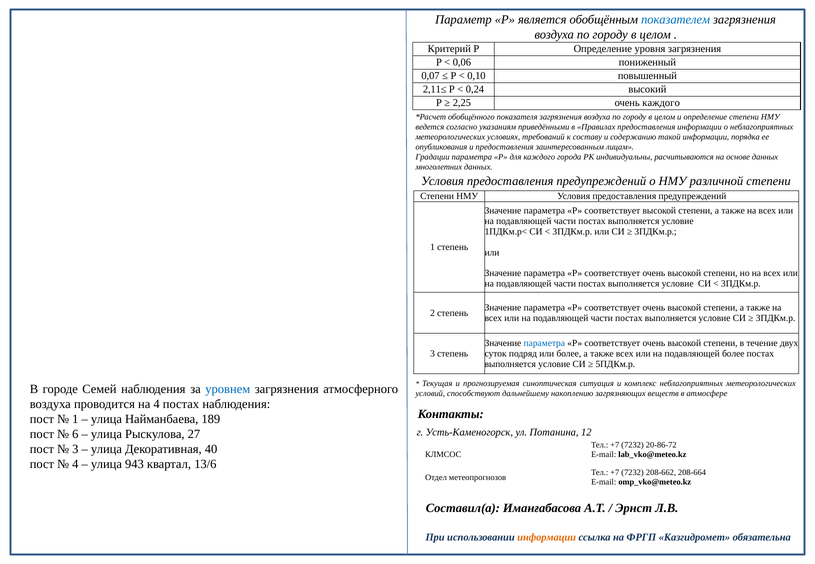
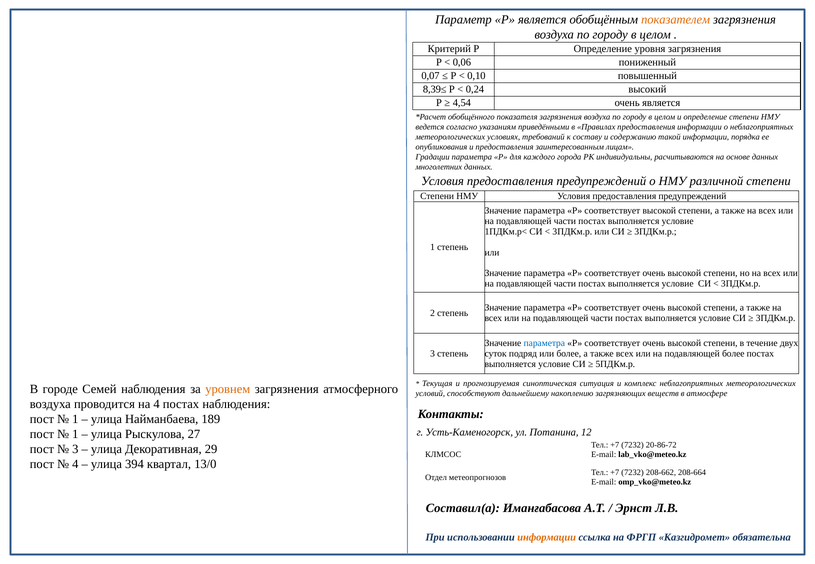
показателем colour: blue -> orange
2,11≤: 2,11≤ -> 8,39≤
2,25: 2,25 -> 4,54
очень каждого: каждого -> является
уровнем colour: blue -> orange
6 at (75, 434): 6 -> 1
40: 40 -> 29
943: 943 -> 394
13/6: 13/6 -> 13/0
